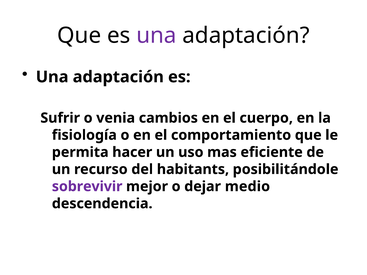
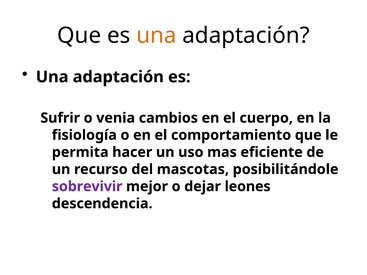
una at (156, 36) colour: purple -> orange
habitants: habitants -> mascotas
medio: medio -> leones
